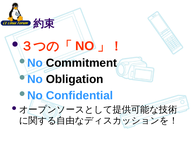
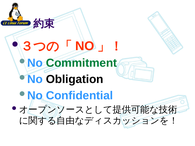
Commitment colour: black -> green
